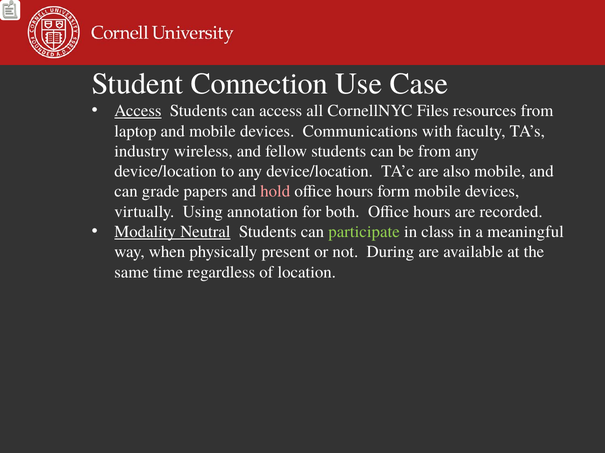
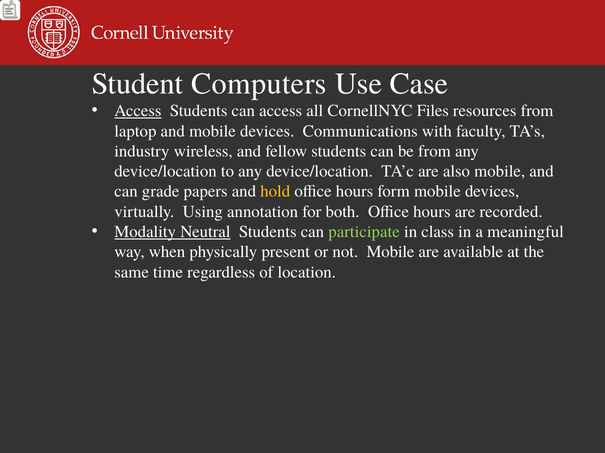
Connection: Connection -> Computers
hold colour: pink -> yellow
not During: During -> Mobile
